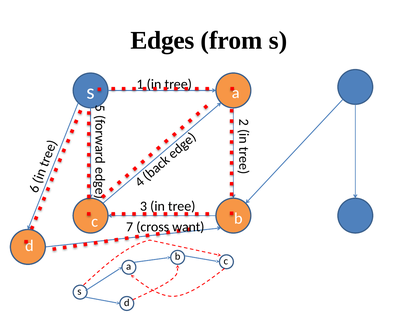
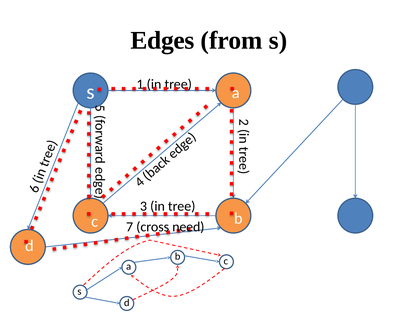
want: want -> need
